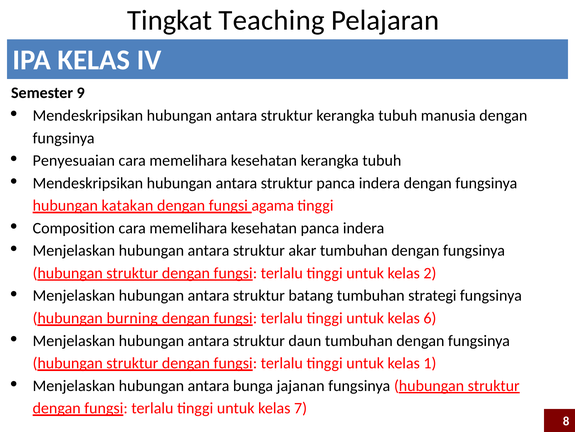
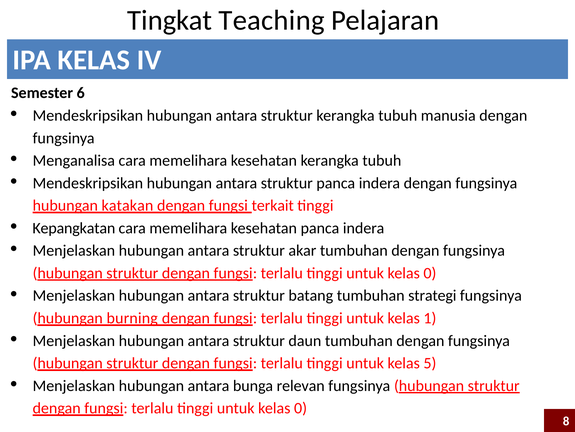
9: 9 -> 6
Penyesuaian: Penyesuaian -> Menganalisa
agama: agama -> terkait
Composition: Composition -> Kepangkatan
2 at (430, 273): 2 -> 0
6: 6 -> 1
1: 1 -> 5
jajanan: jajanan -> relevan
7 at (301, 408): 7 -> 0
